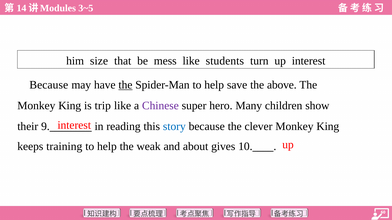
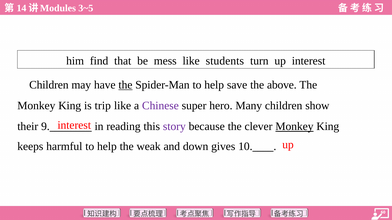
size: size -> find
Because at (49, 85): Because -> Children
story colour: blue -> purple
Monkey at (294, 127) underline: none -> present
training: training -> harmful
about: about -> down
